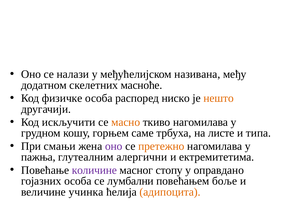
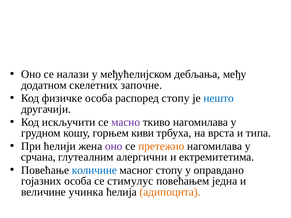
називана: називана -> дебљања
масноће: масноће -> започне
распоред ниско: ниско -> стопу
нешто colour: orange -> blue
масно colour: orange -> purple
саме: саме -> киви
листе: листе -> врста
смањи: смањи -> ћелији
пажња: пажња -> срчана
количине colour: purple -> blue
лумбални: лумбални -> стимулус
боље: боље -> једна
